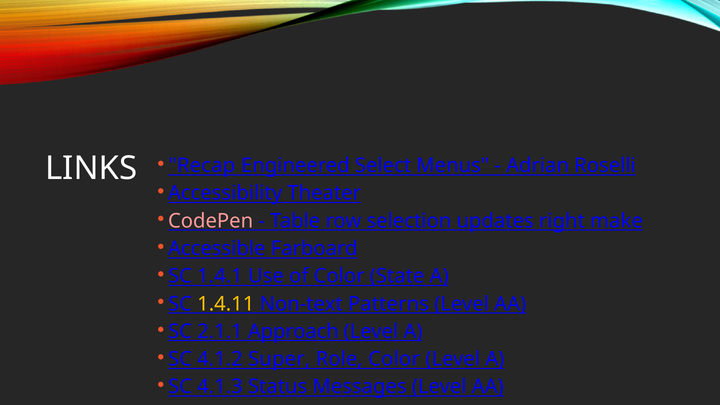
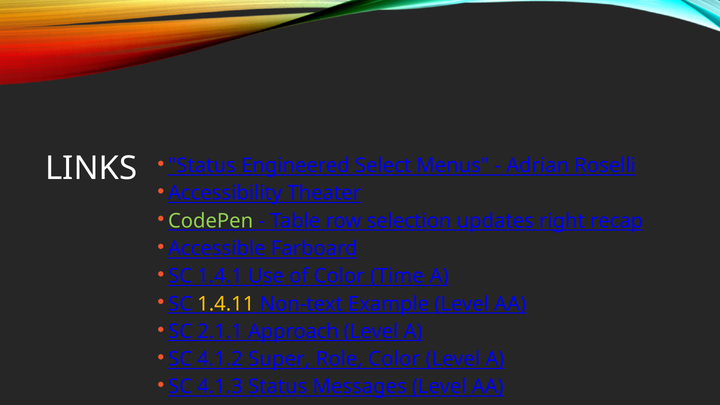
Recap at (202, 166): Recap -> Status
CodePen colour: pink -> light green
make: make -> recap
State: State -> Time
Patterns: Patterns -> Example
